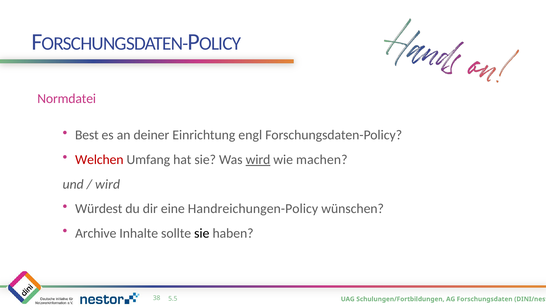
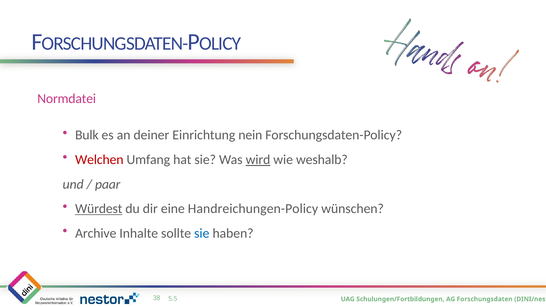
Best: Best -> Bulk
engl: engl -> nein
machen: machen -> weshalb
wird at (108, 184): wird -> paar
Würdest underline: none -> present
sie at (202, 233) colour: black -> blue
